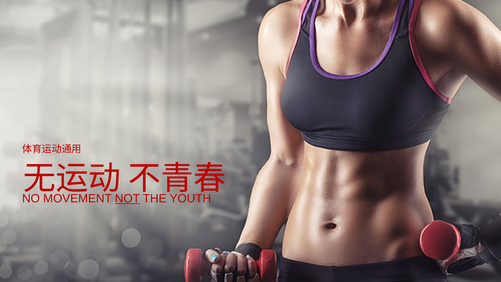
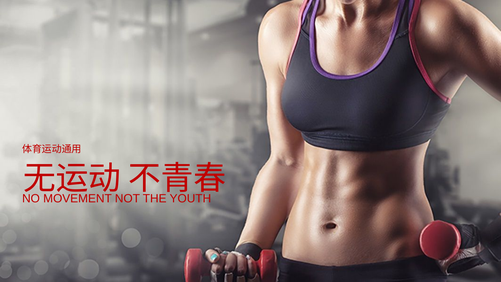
NOT underline: present -> none
